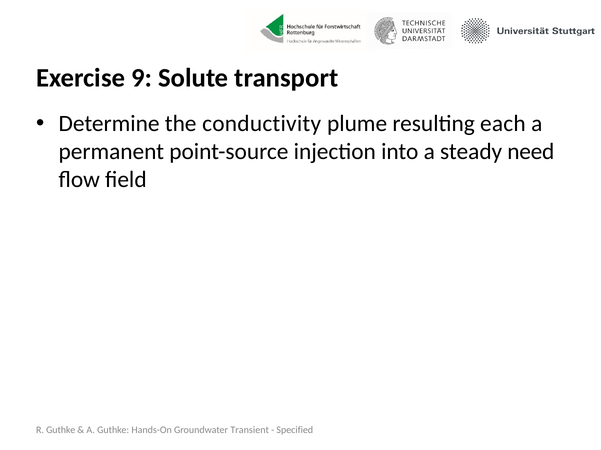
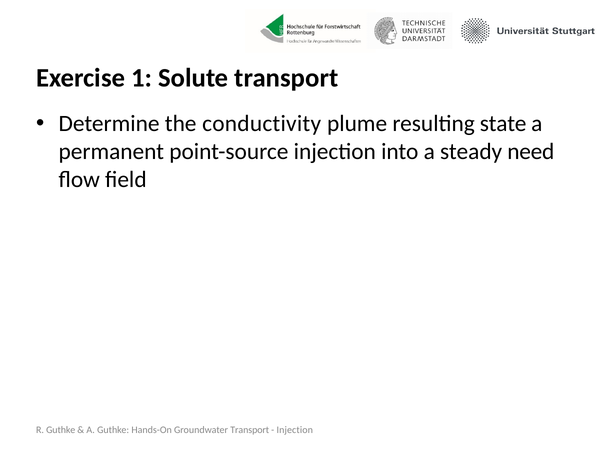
9: 9 -> 1
each: each -> state
Groundwater Transient: Transient -> Transport
Specified at (295, 430): Specified -> Injection
